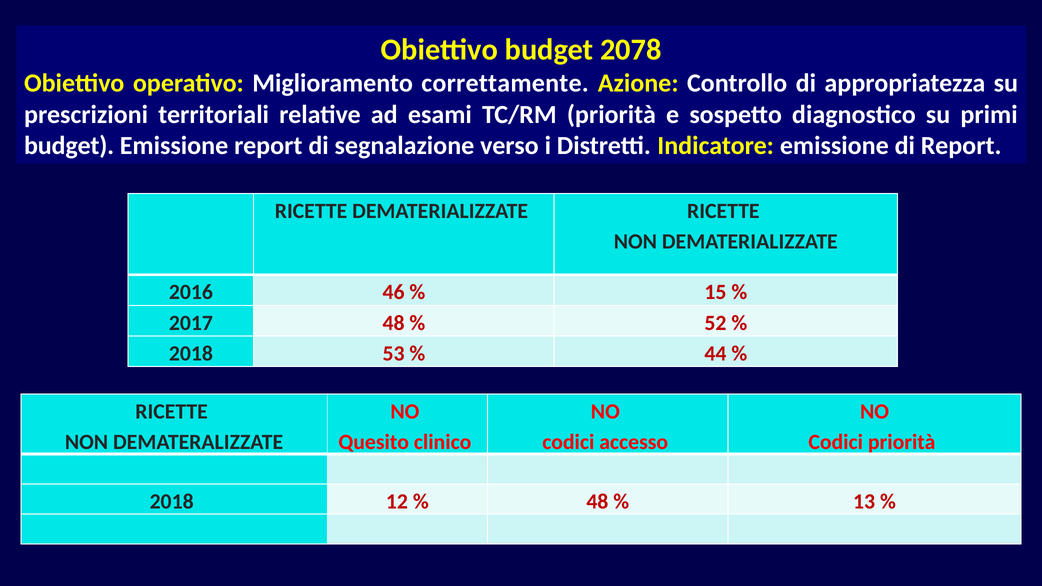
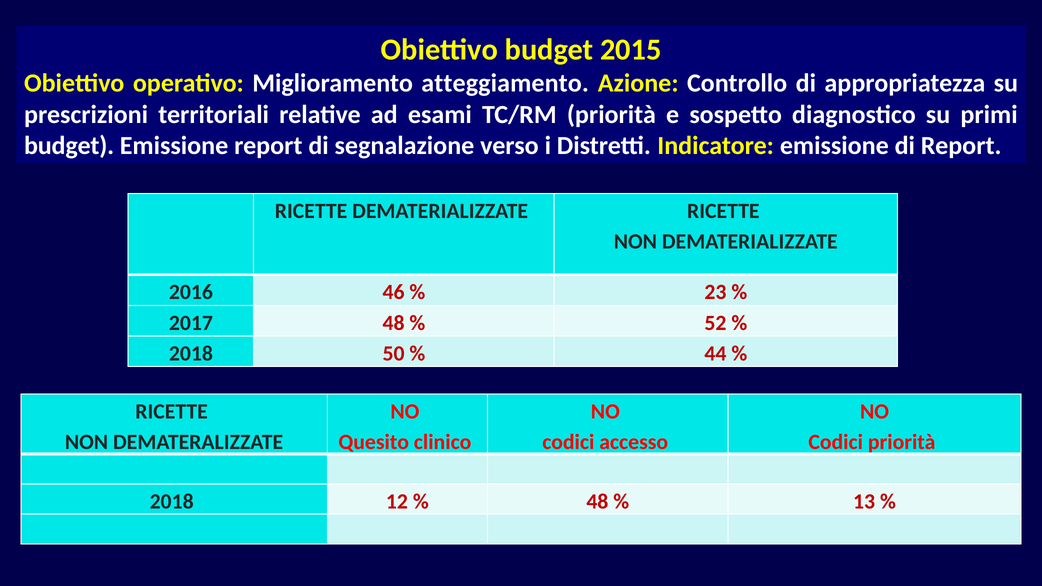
2078: 2078 -> 2015
correttamente: correttamente -> atteggiamento
15: 15 -> 23
53: 53 -> 50
